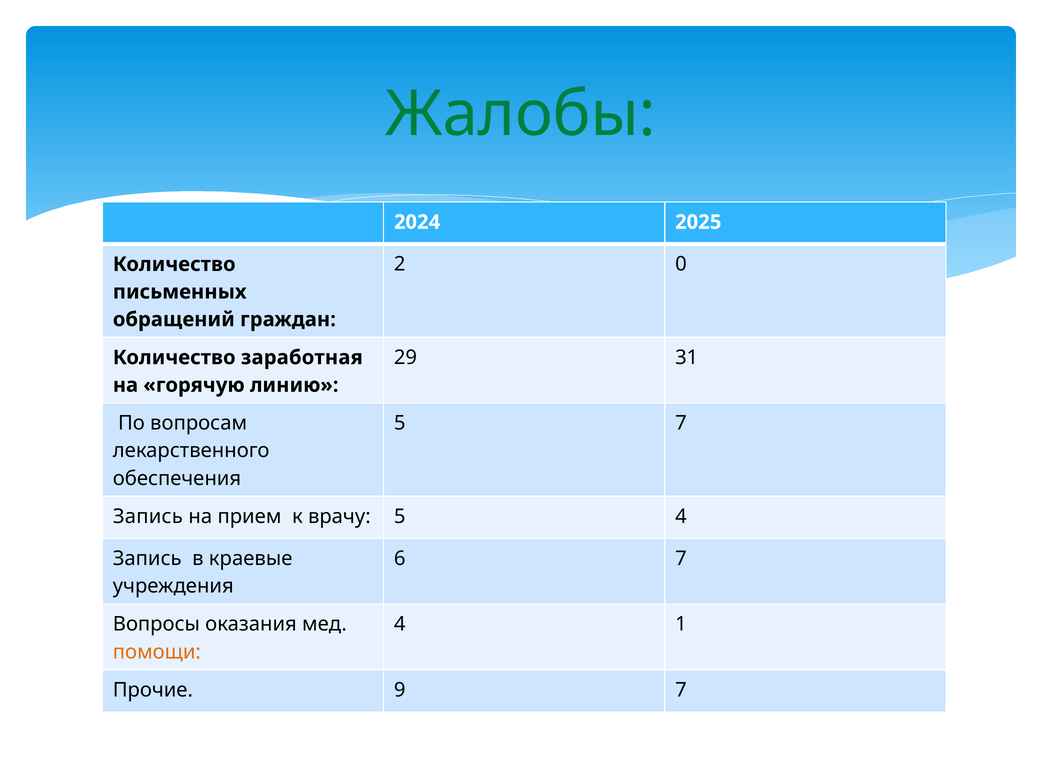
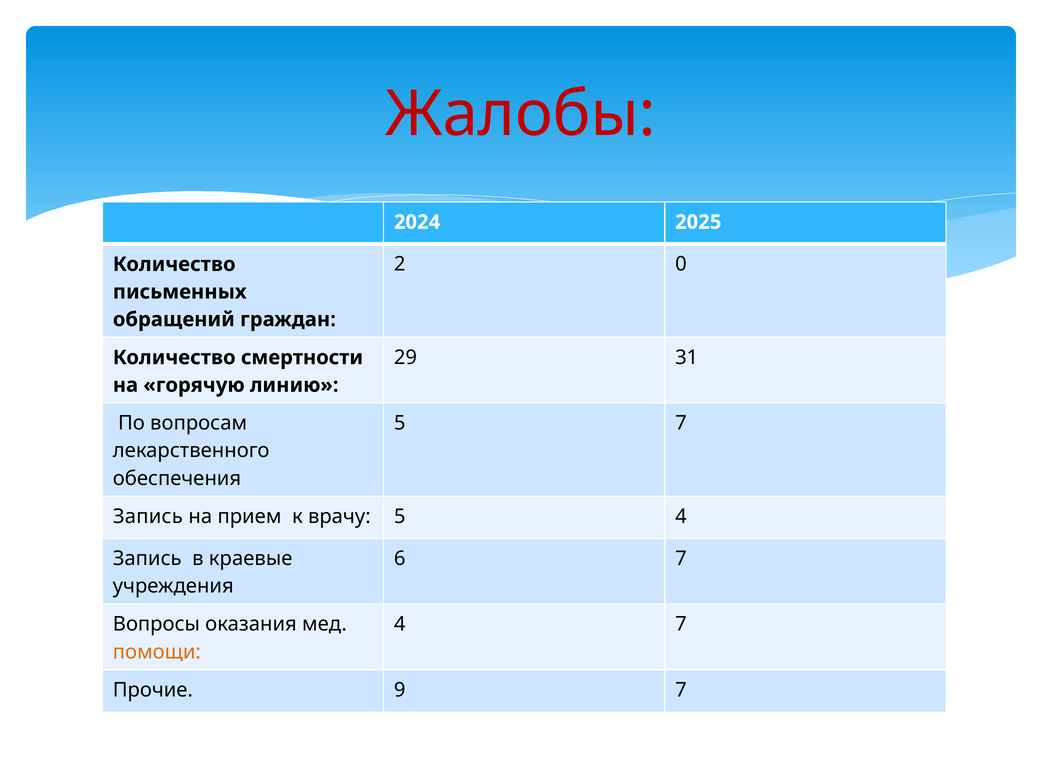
Жалобы colour: green -> red
заработная: заработная -> смертности
4 1: 1 -> 7
